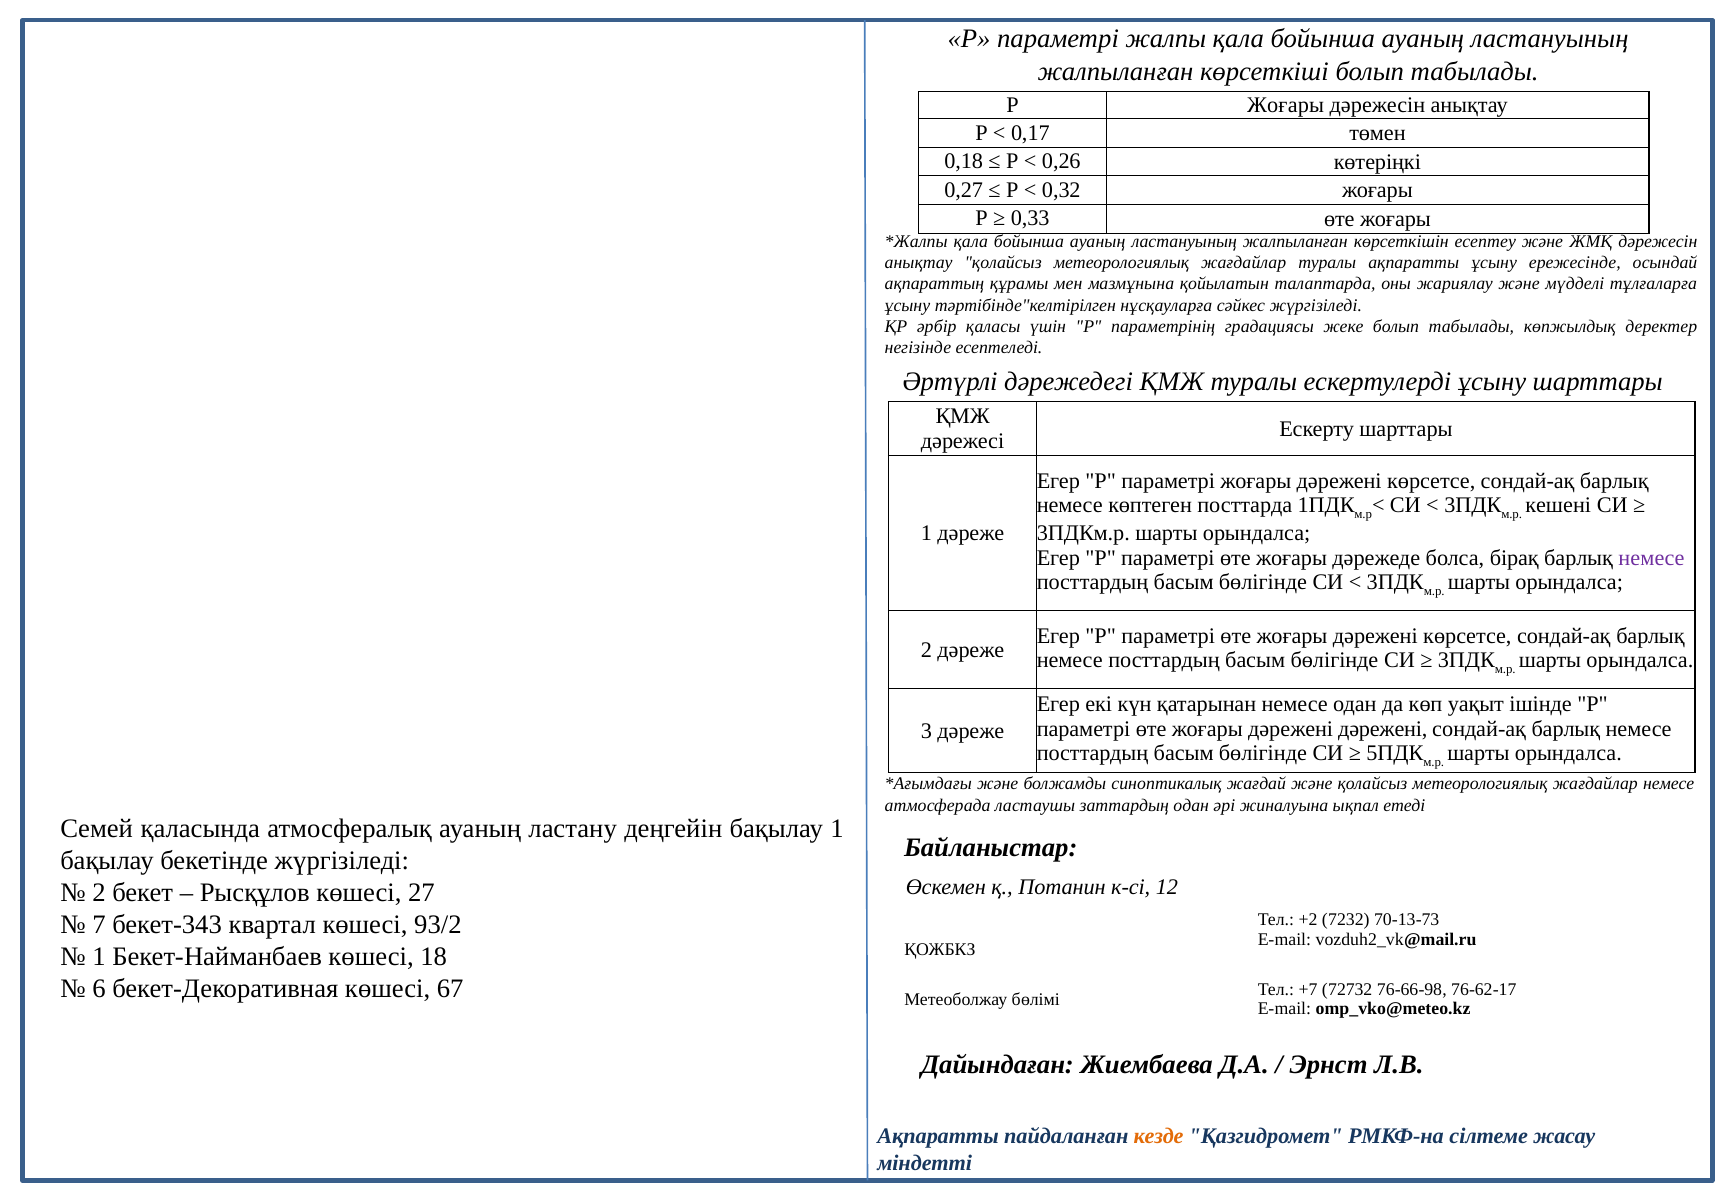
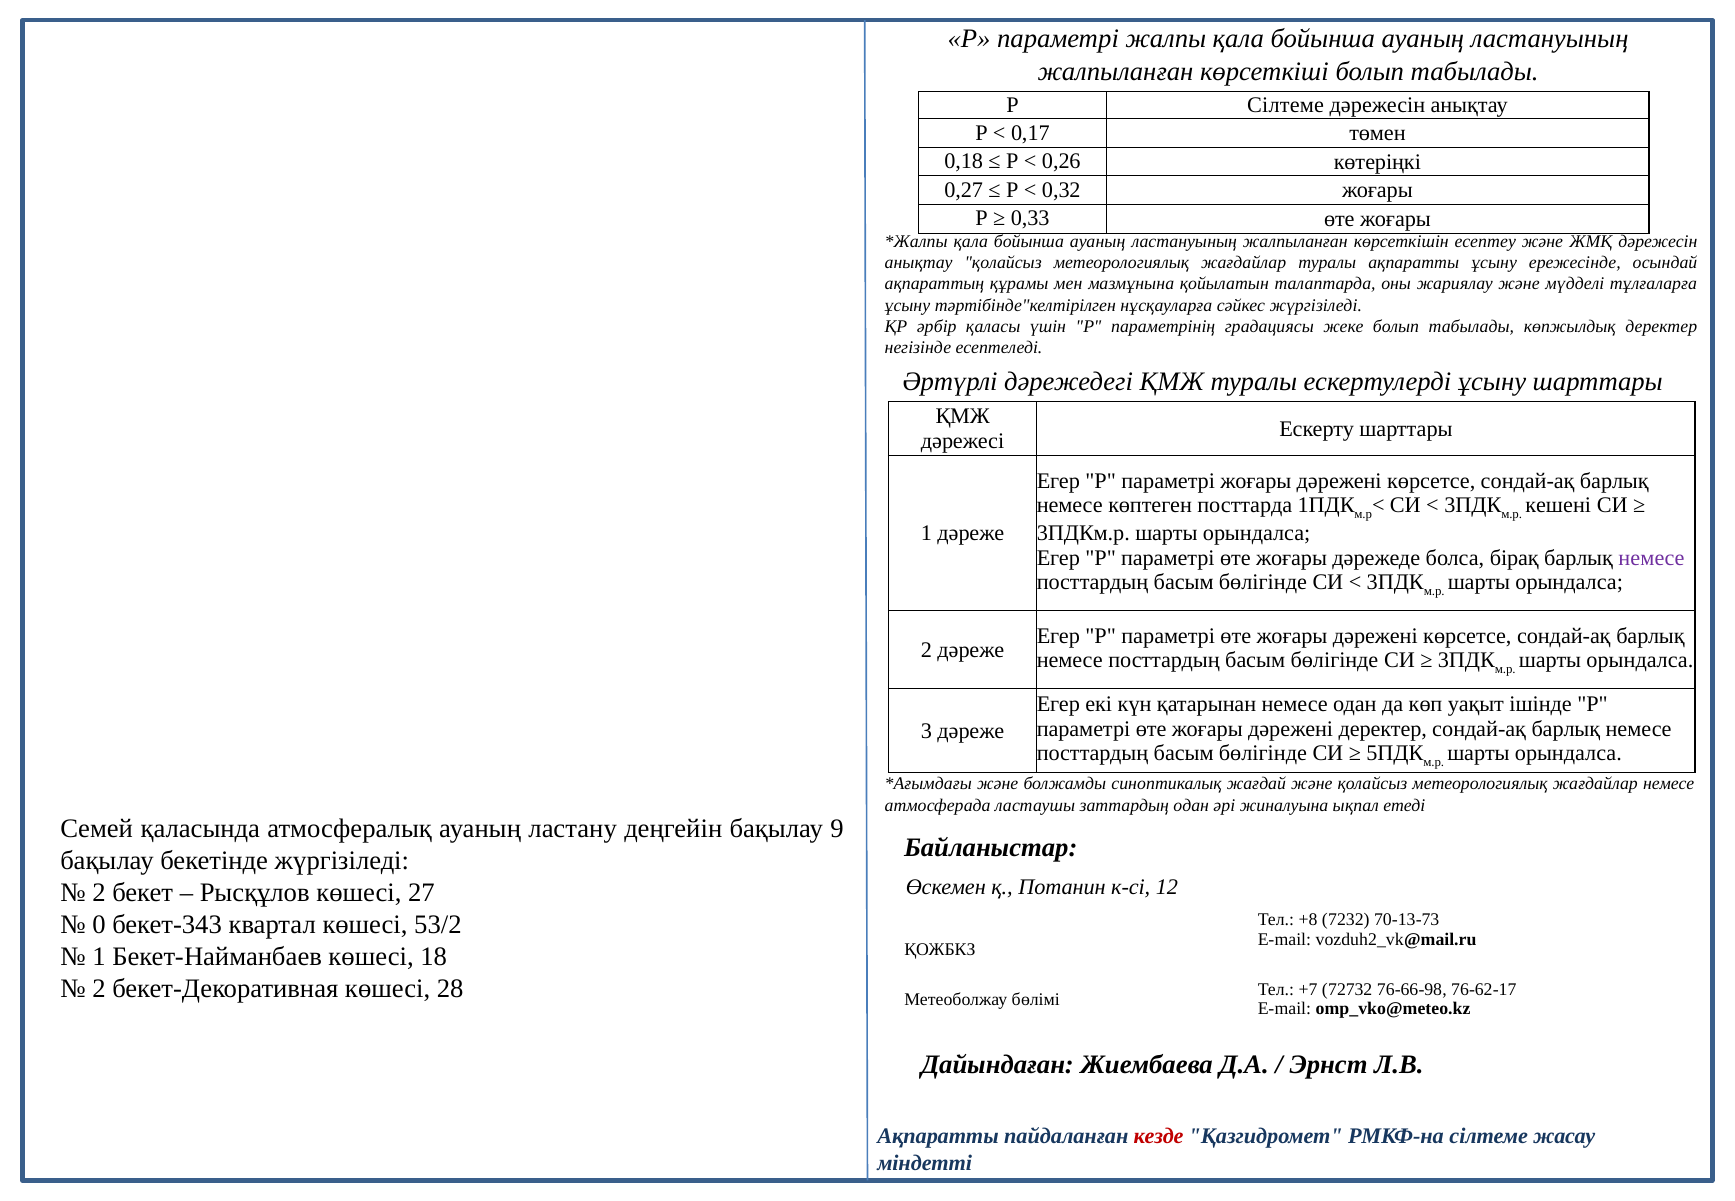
Р Жоғары: Жоғары -> Сілтеме
дәрежені дәрежені: дәрежені -> деректер
бақылау 1: 1 -> 9
+2: +2 -> +8
7: 7 -> 0
93/2: 93/2 -> 53/2
6 at (99, 989): 6 -> 2
67: 67 -> 28
кезде colour: orange -> red
